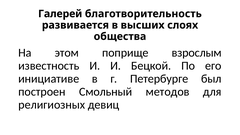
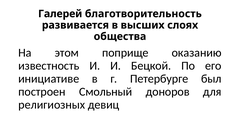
взрослым: взрослым -> оказанию
методов: методов -> доноров
